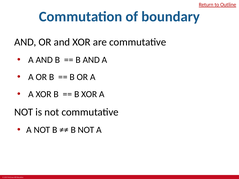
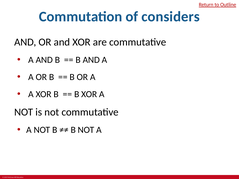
boundary: boundary -> considers
